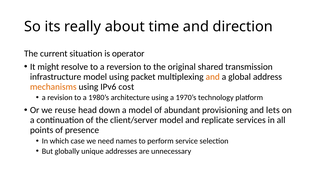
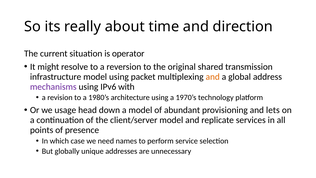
mechanisms colour: orange -> purple
cost: cost -> with
reuse: reuse -> usage
